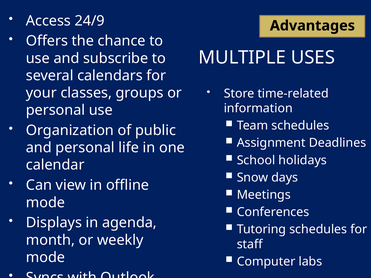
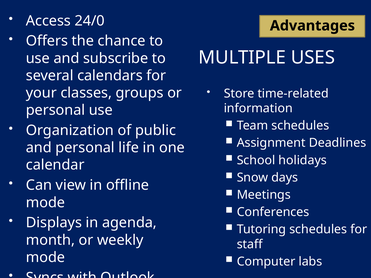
24/9: 24/9 -> 24/0
